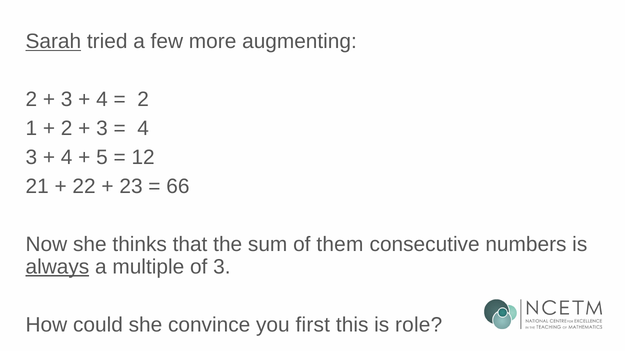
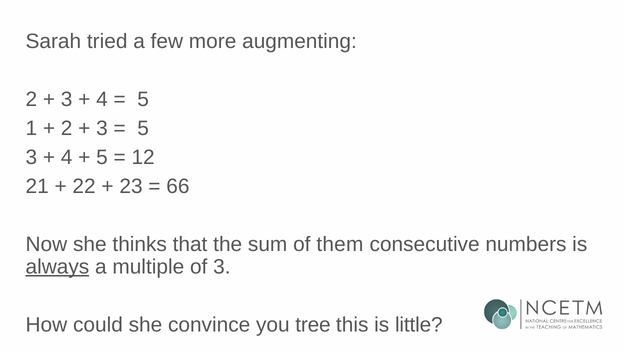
Sarah underline: present -> none
2 at (143, 100): 2 -> 5
4 at (143, 129): 4 -> 5
first: first -> tree
role: role -> little
